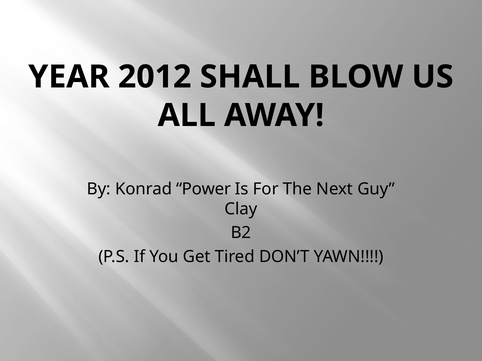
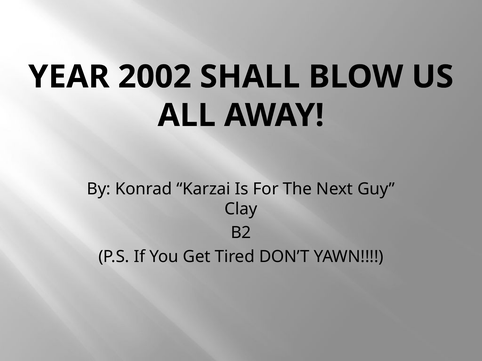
2012: 2012 -> 2002
Power: Power -> Karzai
